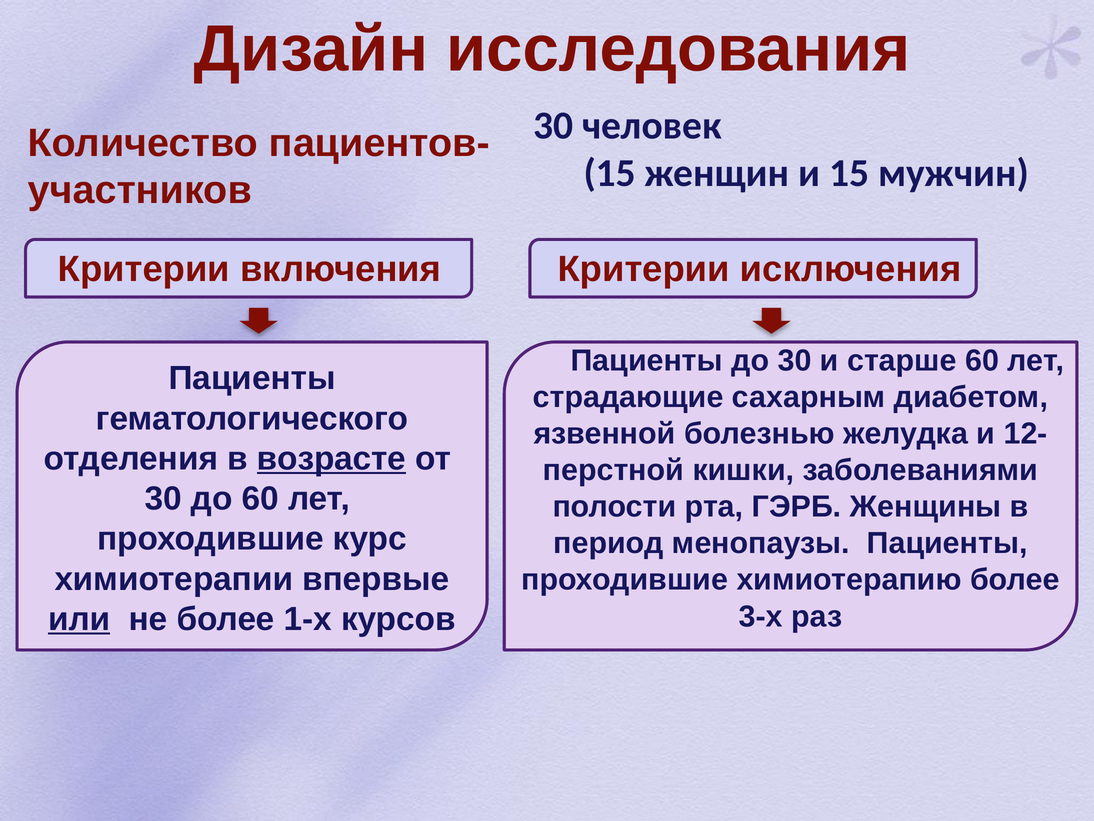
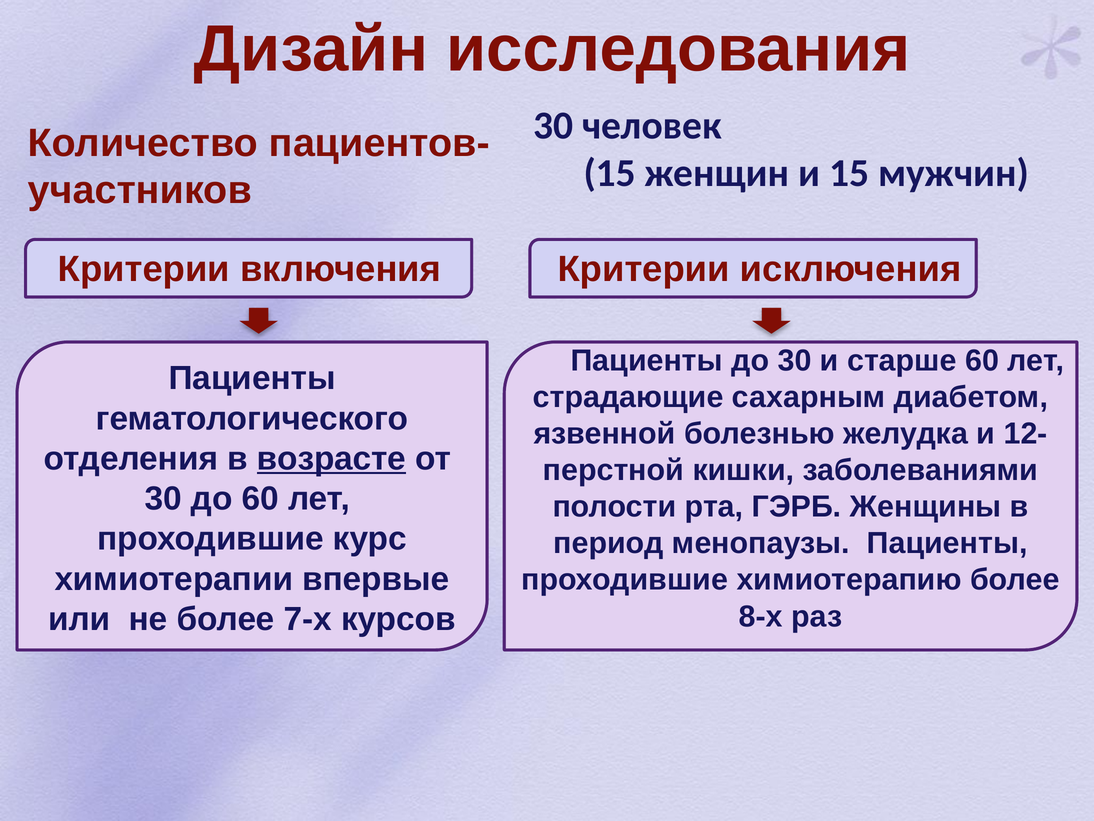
3-х: 3-х -> 8-х
или underline: present -> none
1-х: 1-х -> 7-х
